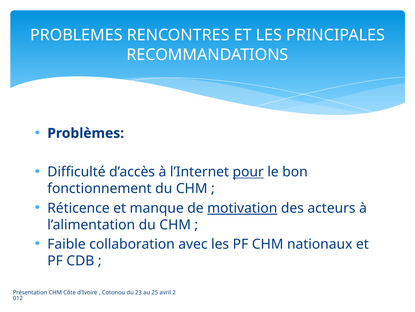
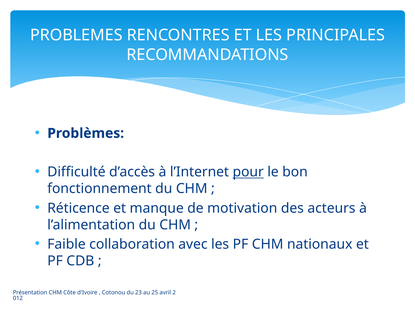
motivation underline: present -> none
